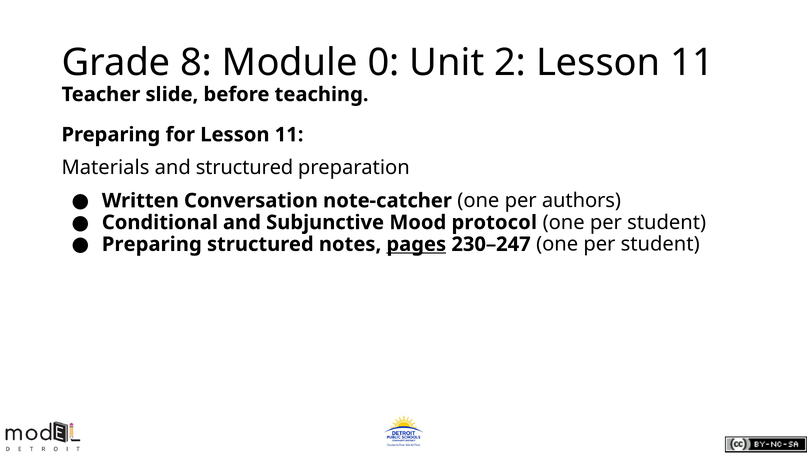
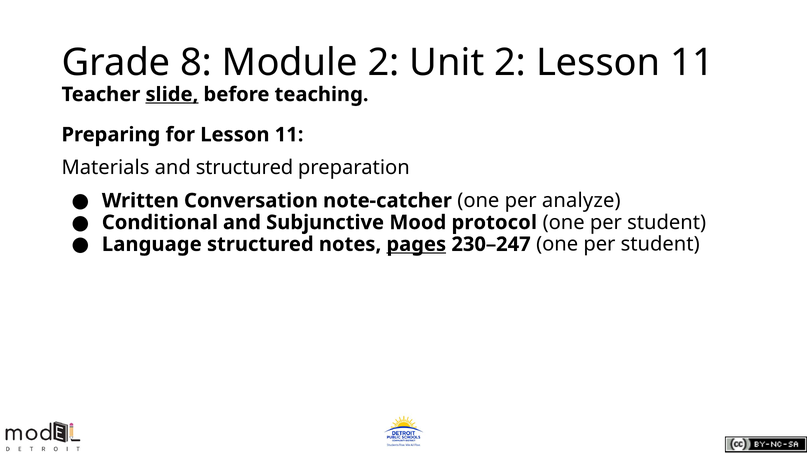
Module 0: 0 -> 2
slide underline: none -> present
authors: authors -> analyze
Preparing at (152, 244): Preparing -> Language
